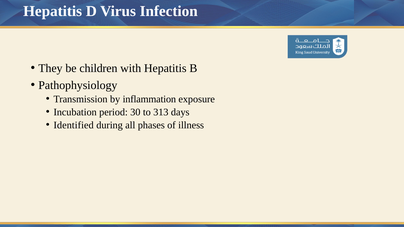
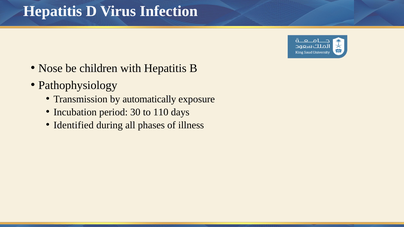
They: They -> Nose
inflammation: inflammation -> automatically
313: 313 -> 110
